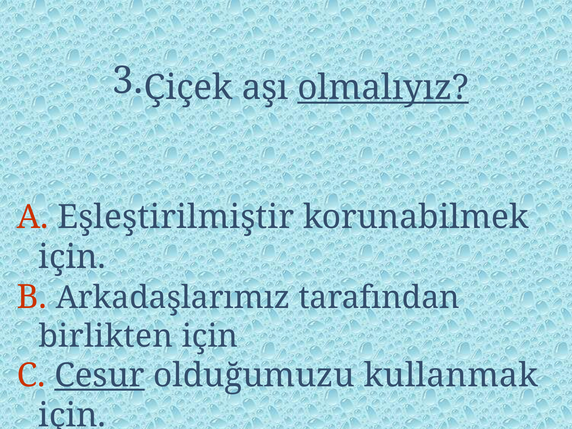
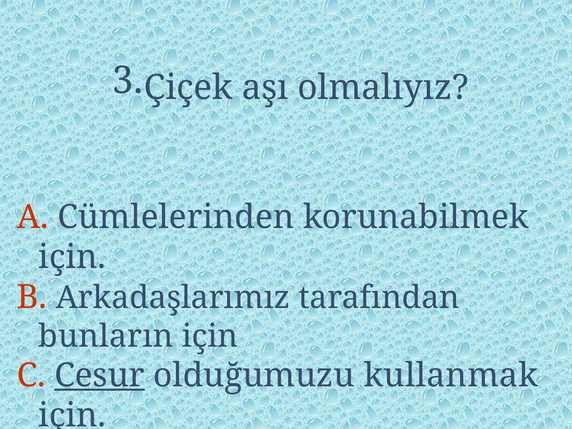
olmalıyız underline: present -> none
Eşleştirilmiştir: Eşleştirilmiştir -> Cümlelerinden
birlikten: birlikten -> bunların
